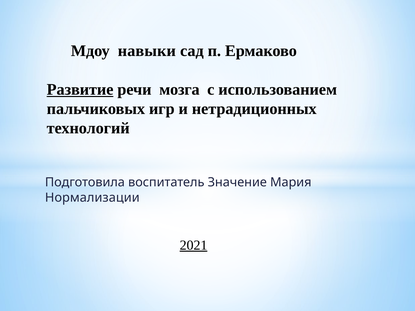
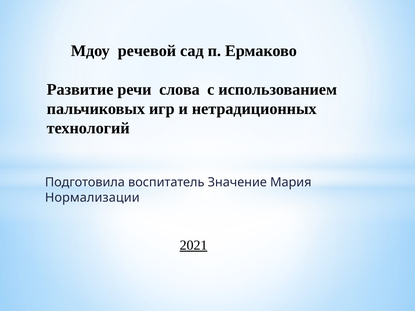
навыки: навыки -> речевой
Развитие underline: present -> none
мозга: мозга -> слова
